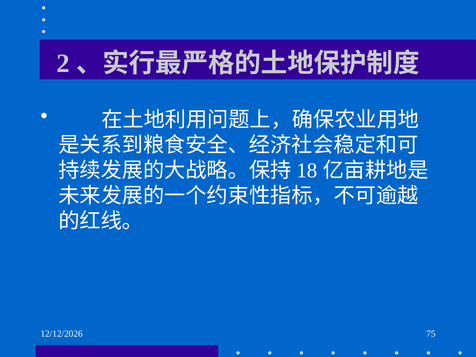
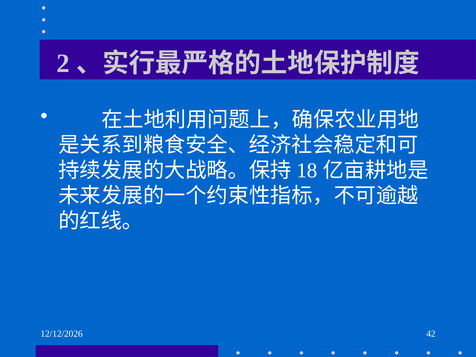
75: 75 -> 42
